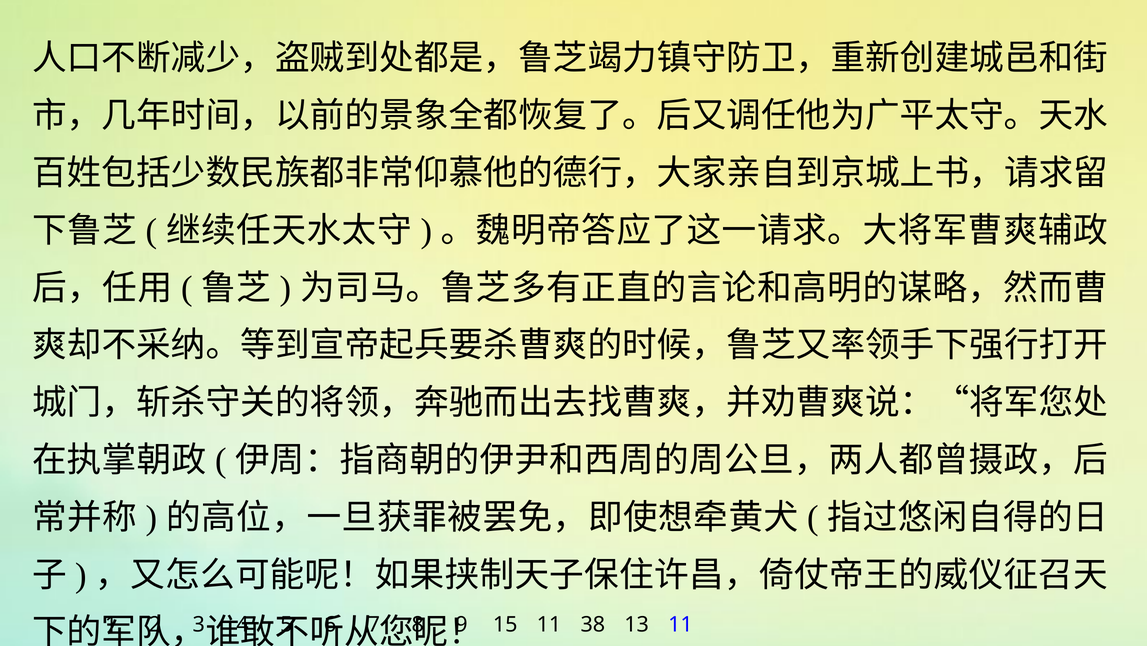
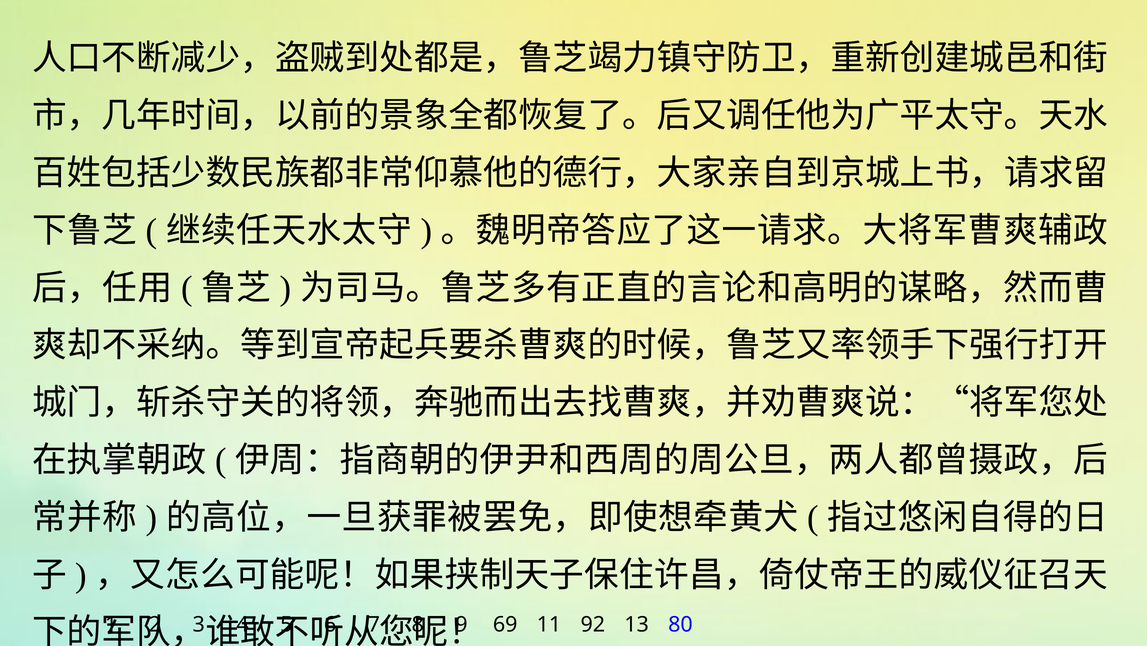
15: 15 -> 69
38: 38 -> 92
13 11: 11 -> 80
